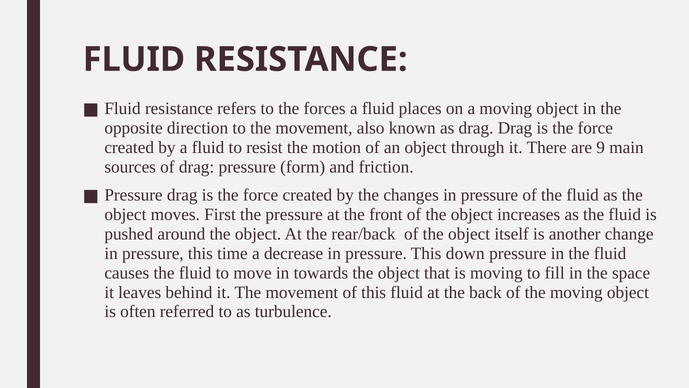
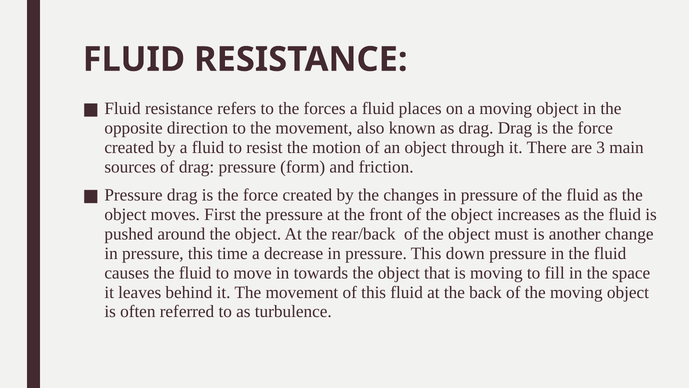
9: 9 -> 3
itself: itself -> must
